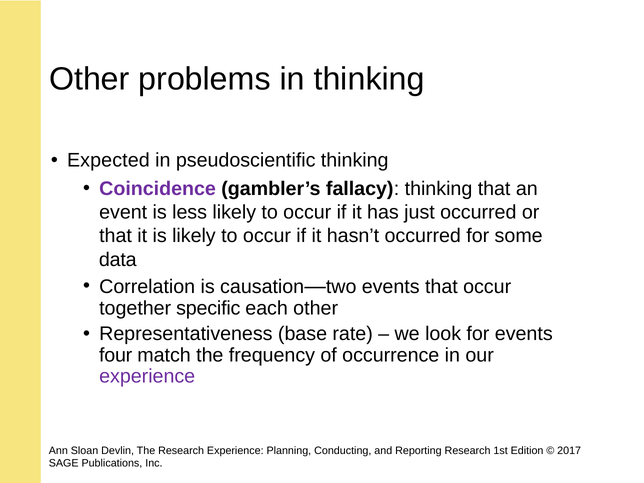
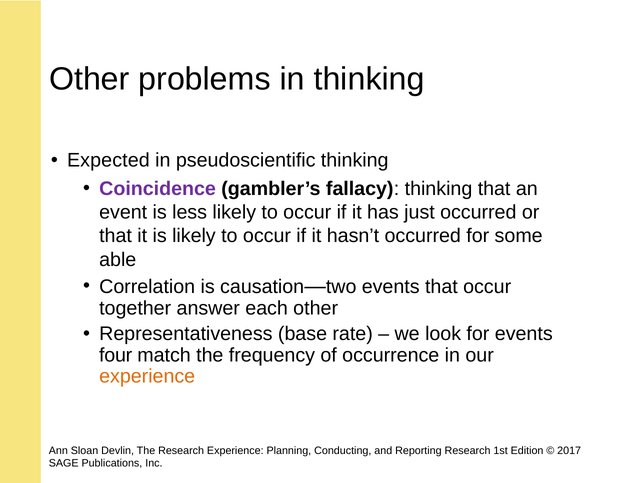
data: data -> able
specific: specific -> answer
experience at (147, 376) colour: purple -> orange
